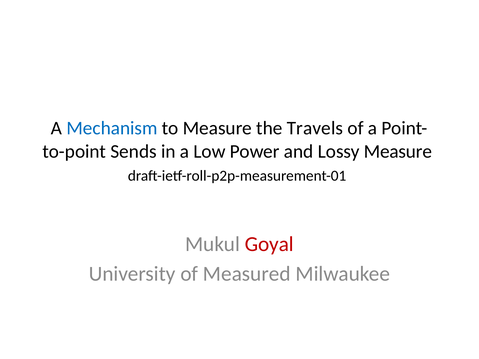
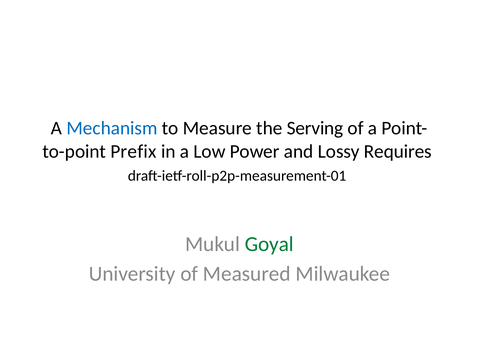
Travels: Travels -> Serving
Sends: Sends -> Prefix
Lossy Measure: Measure -> Requires
Goyal colour: red -> green
